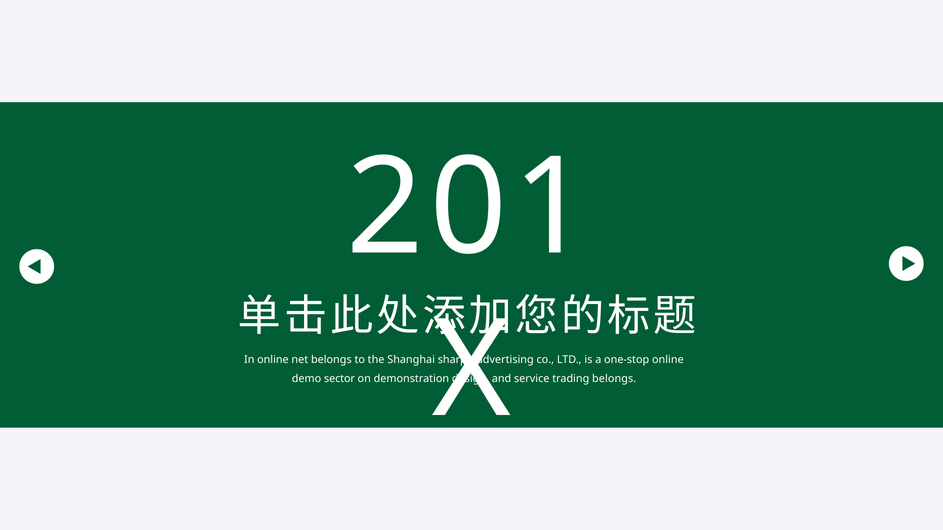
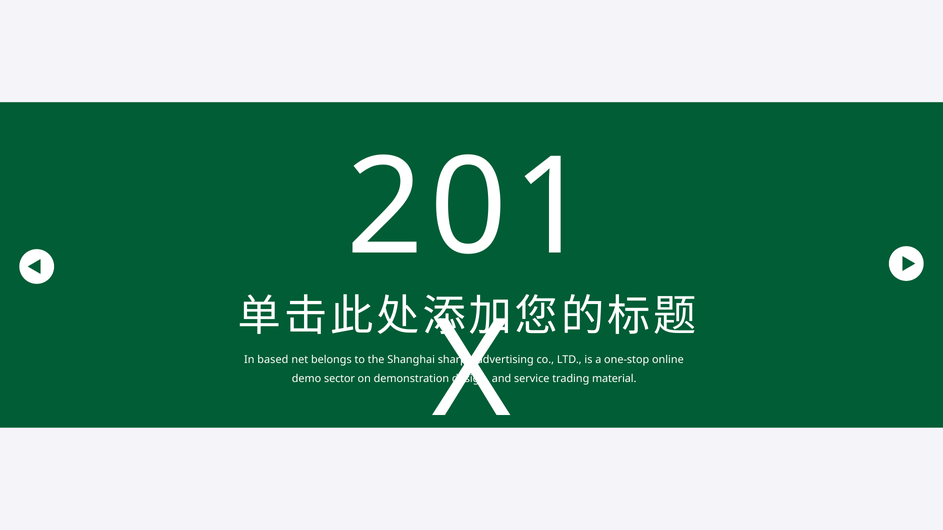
In online: online -> based
trading belongs: belongs -> material
